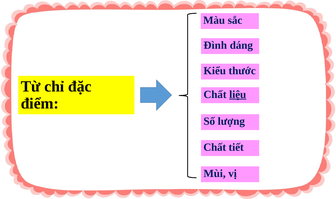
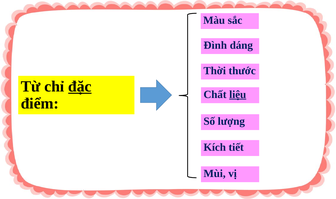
Kiểu: Kiểu -> Thời
đặc underline: none -> present
Chất at (215, 147): Chất -> Kích
